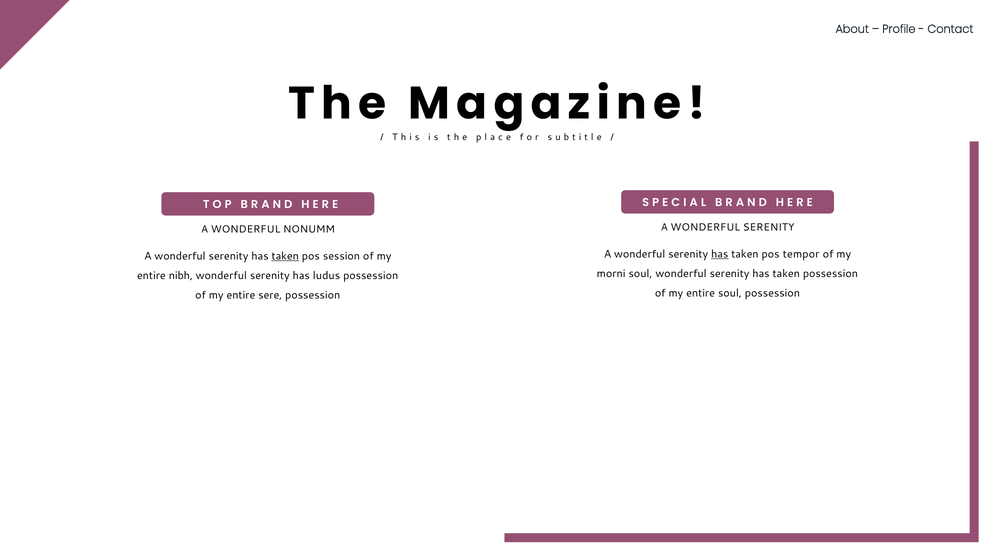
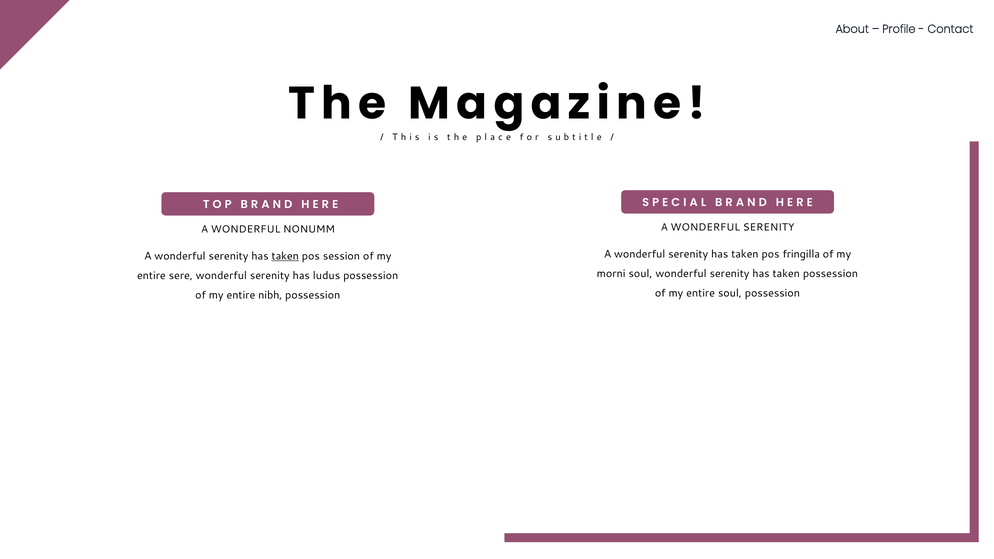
has at (720, 254) underline: present -> none
tempor: tempor -> fringilla
nibh: nibh -> sere
sere: sere -> nibh
